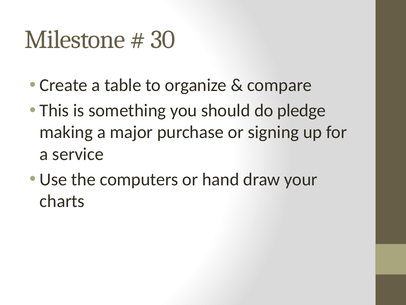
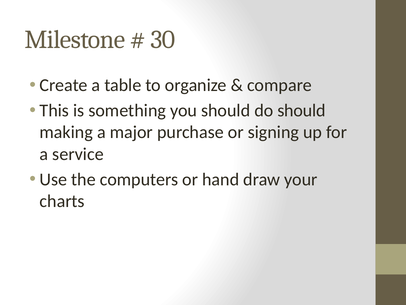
do pledge: pledge -> should
